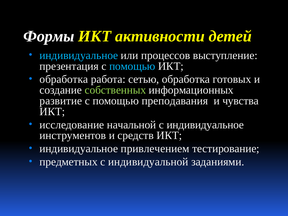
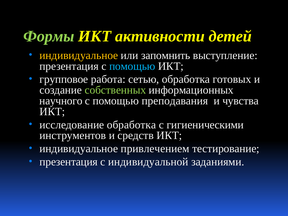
Формы colour: white -> light green
индивидуальное at (79, 55) colour: light blue -> yellow
процессов: процессов -> запомнить
обработка at (64, 79): обработка -> групповое
развитие: развитие -> научного
исследование начальной: начальной -> обработка
с индивидуальное: индивидуальное -> гигиеническими
предметных at (69, 162): предметных -> презентация
